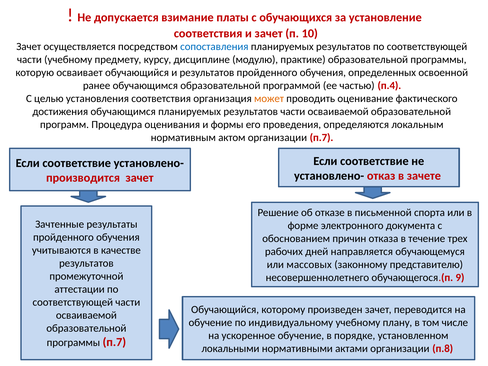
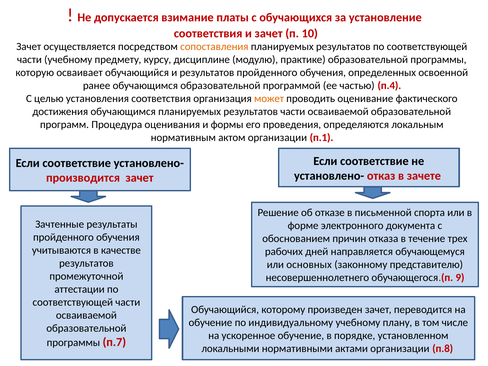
сопоставления colour: blue -> orange
организации п.7: п.7 -> п.1
массовых: массовых -> основных
